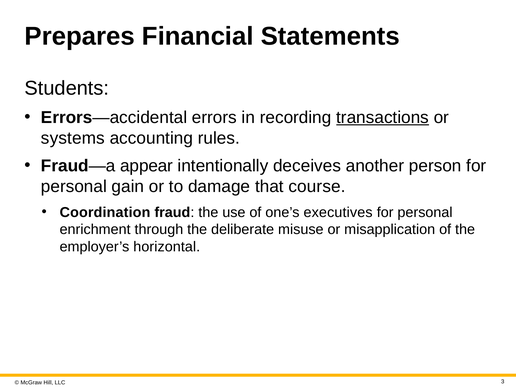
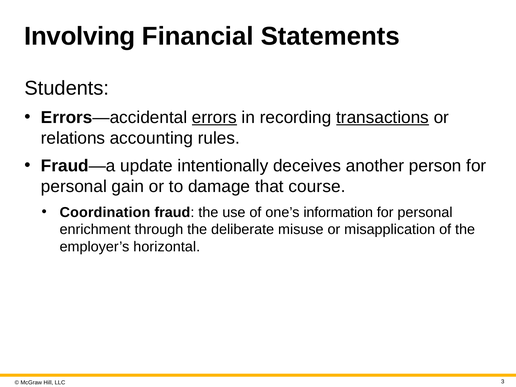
Prepares: Prepares -> Involving
errors underline: none -> present
systems: systems -> relations
appear: appear -> update
executives: executives -> information
